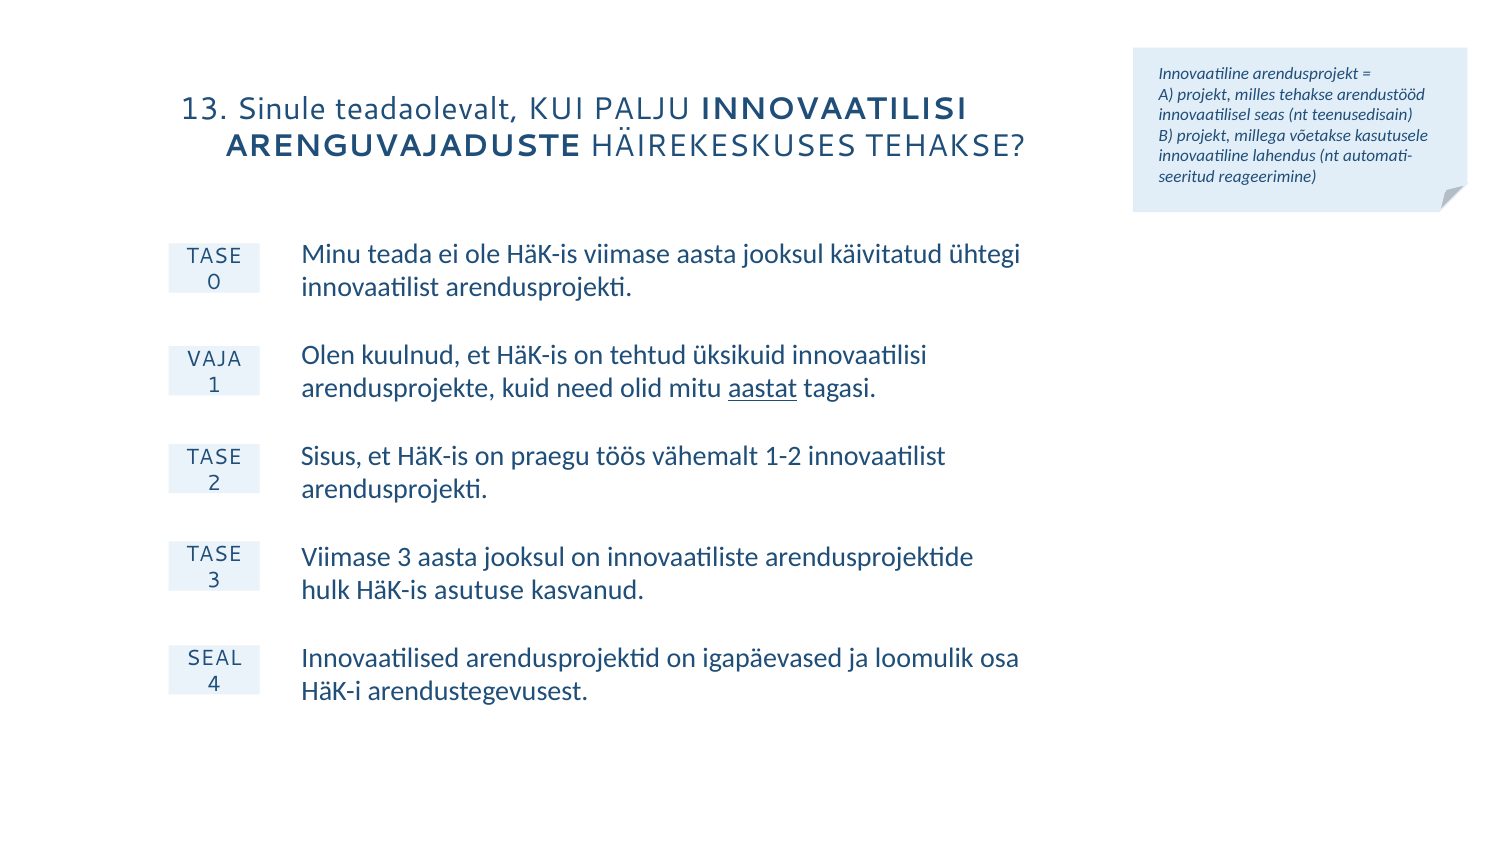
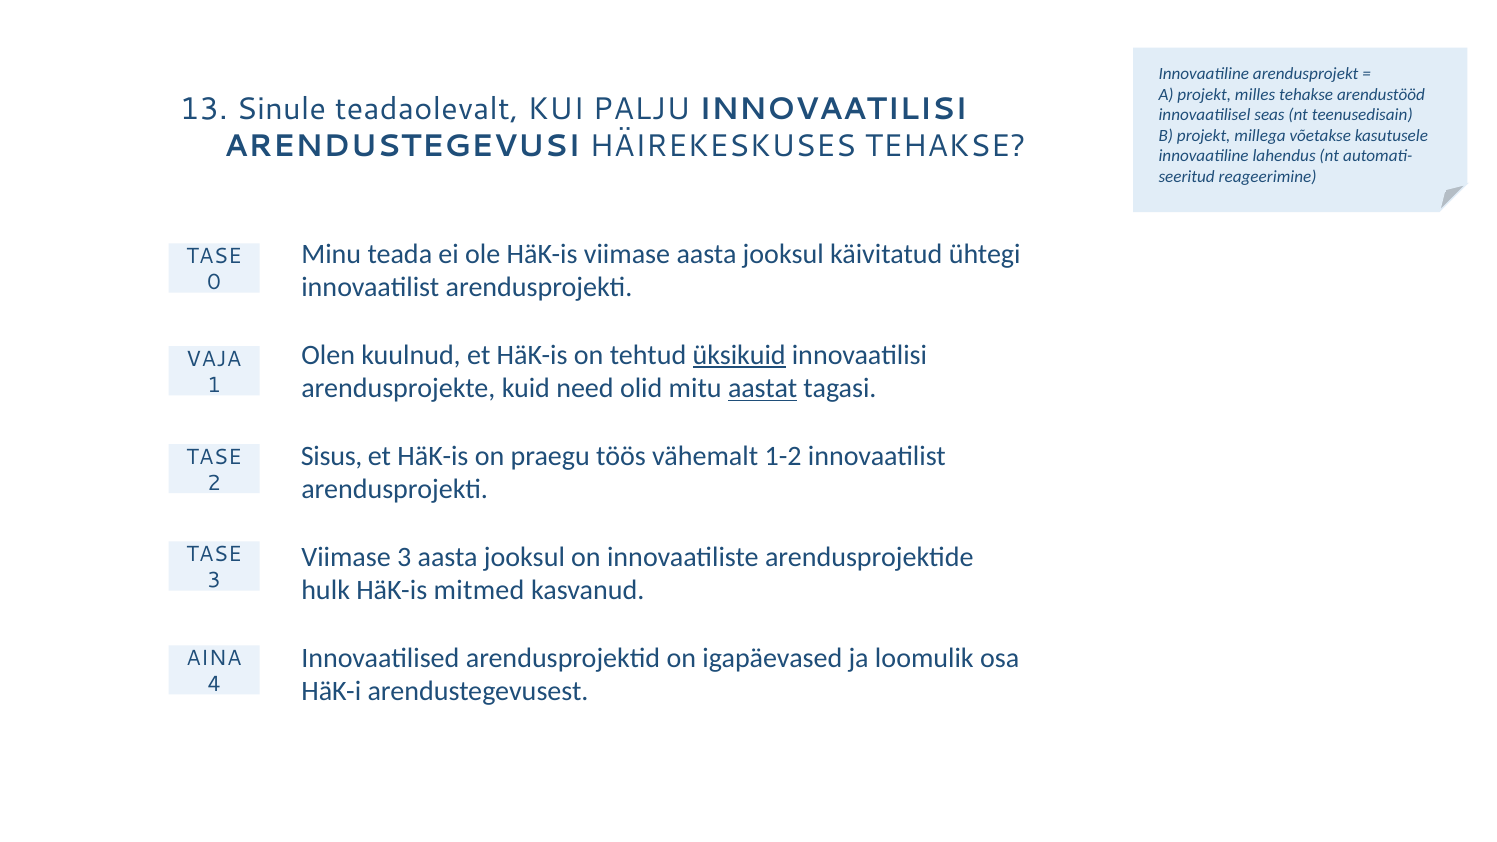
ARENGUVAJADUSTE: ARENGUVAJADUSTE -> ARENDUSTEGEVUSI
üksikuid underline: none -> present
asutuse: asutuse -> mitmed
SEAL: SEAL -> AINA
